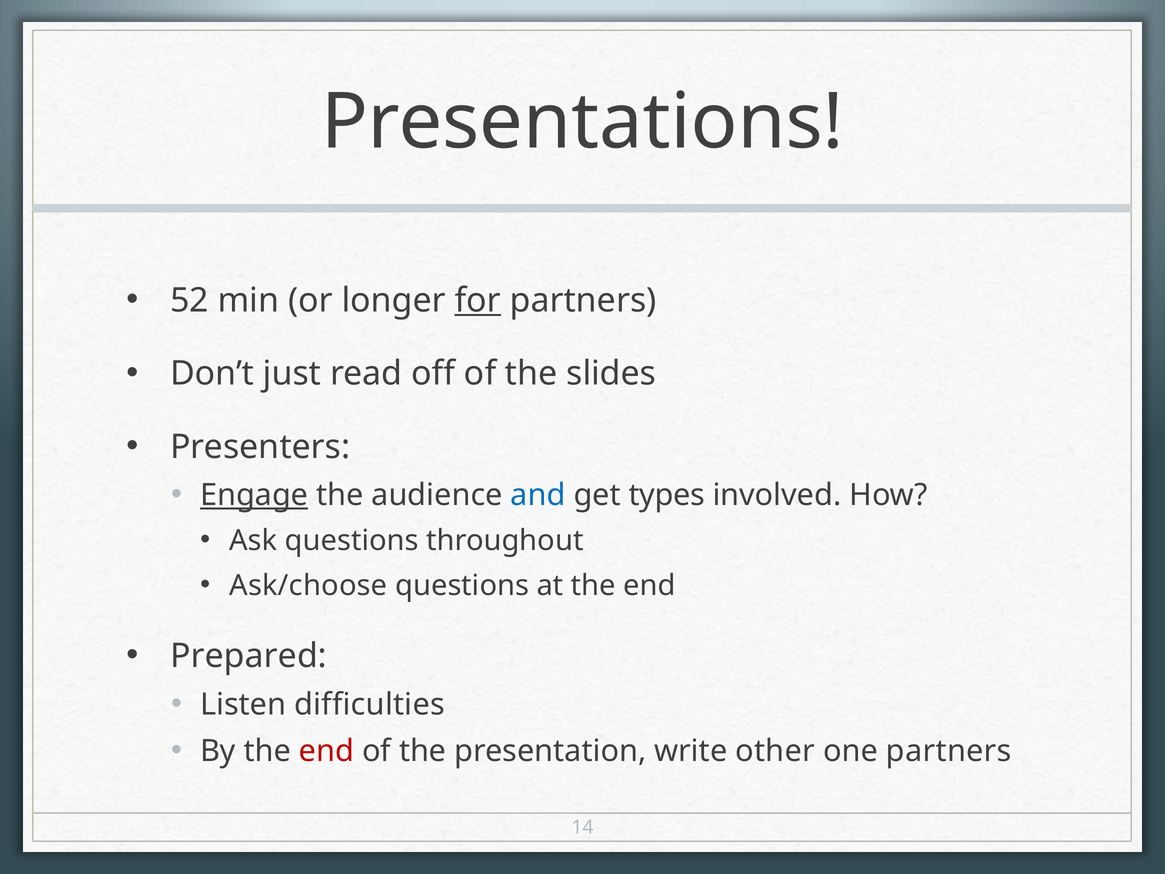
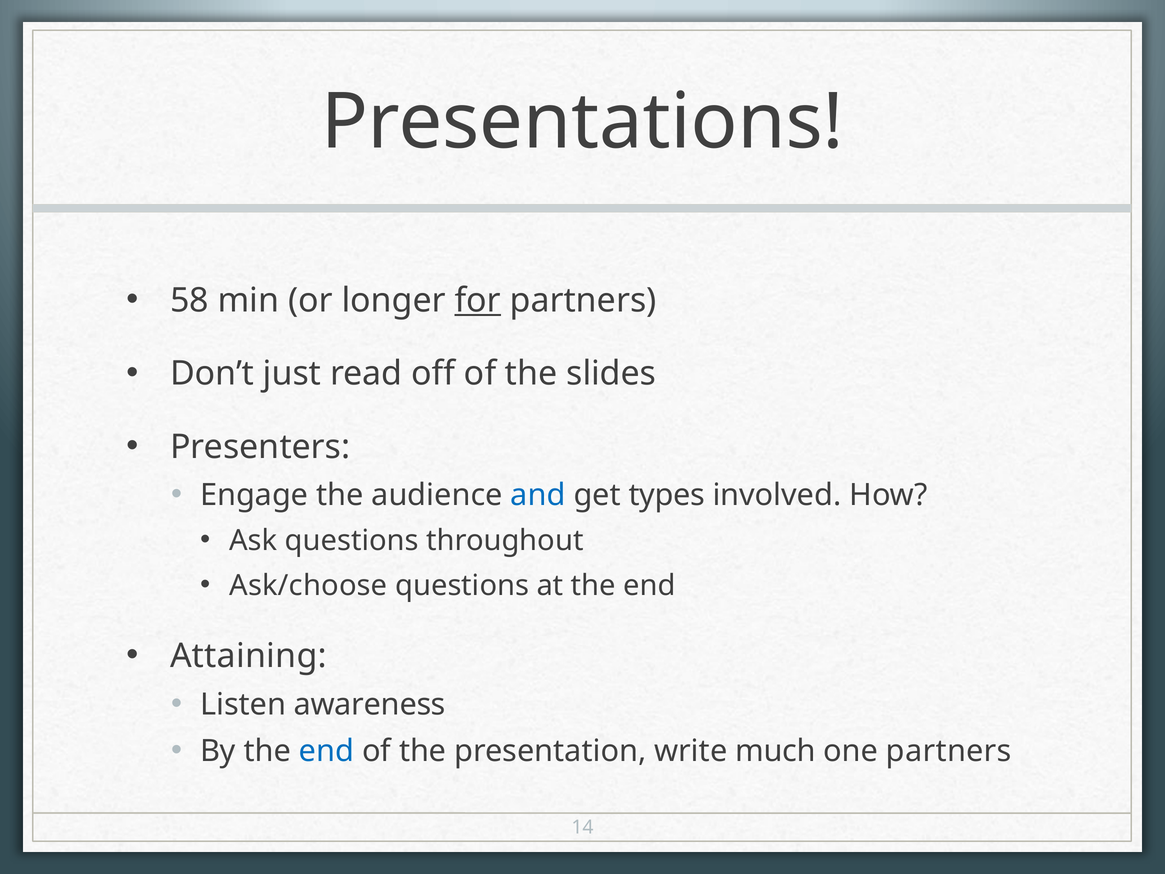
52: 52 -> 58
Engage underline: present -> none
Prepared: Prepared -> Attaining
difficulties: difficulties -> awareness
end at (326, 751) colour: red -> blue
other: other -> much
